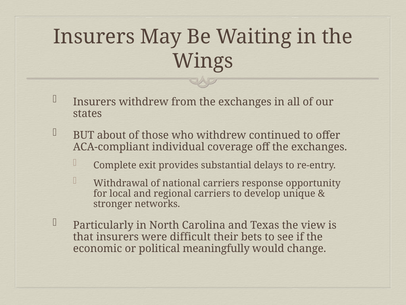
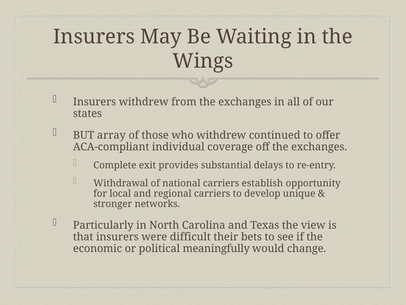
about: about -> array
response: response -> establish
